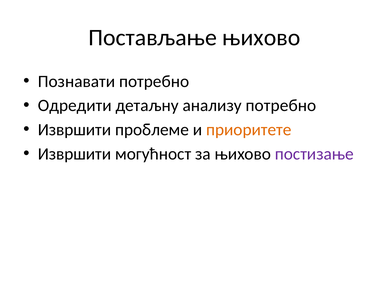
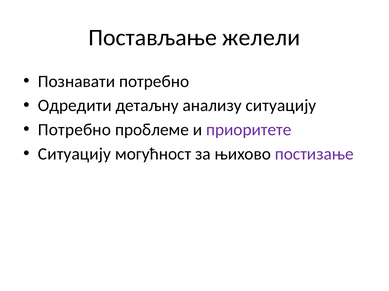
Постављање њихово: њихово -> желели
анализу потребно: потребно -> ситуацију
Извршити at (75, 130): Извршити -> Потребно
приоритете colour: orange -> purple
Извршити at (75, 154): Извршити -> Ситуацију
